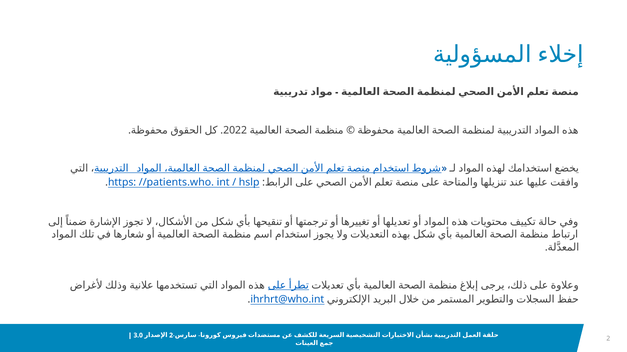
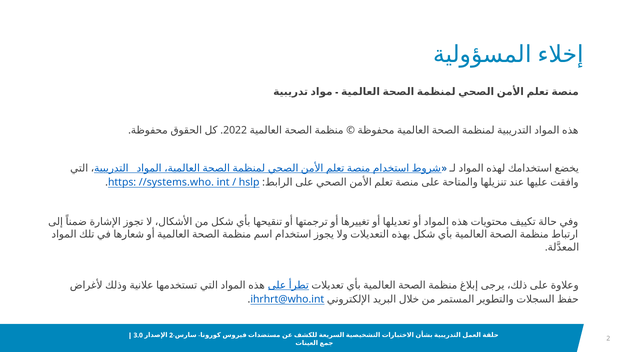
//patients.who: //patients.who -> //systems.who
